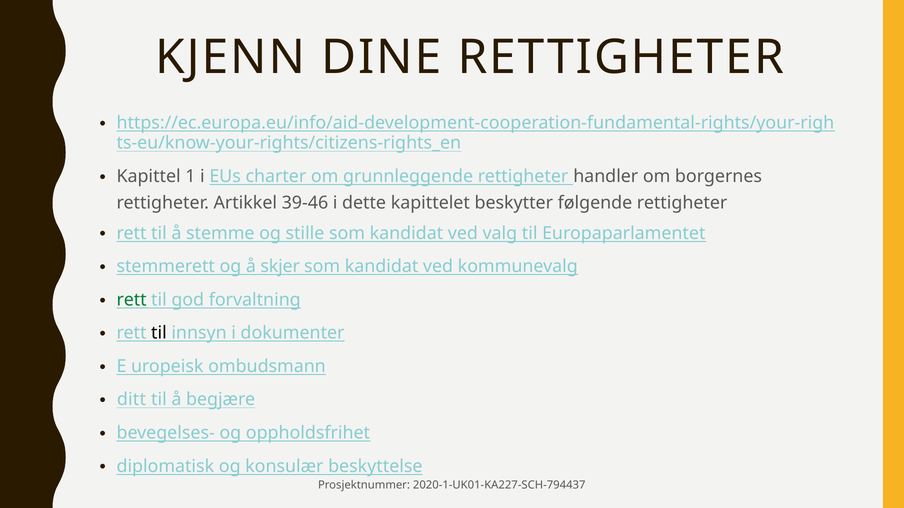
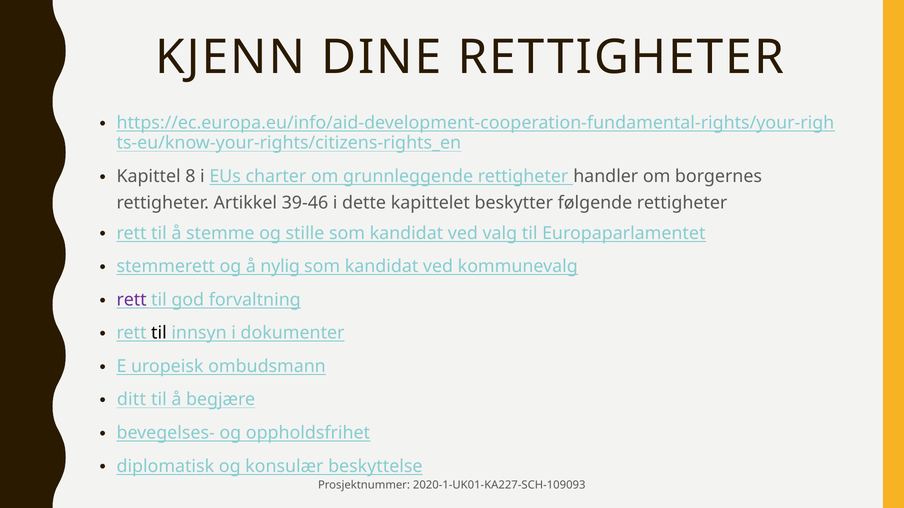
1: 1 -> 8
skjer: skjer -> nylig
rett at (132, 300) colour: green -> purple
2020-1-UK01-KA227-SCH-794437: 2020-1-UK01-KA227-SCH-794437 -> 2020-1-UK01-KA227-SCH-109093
